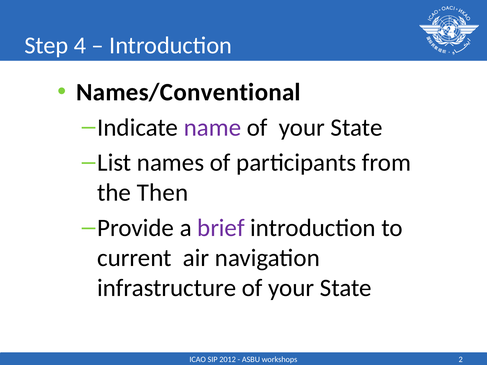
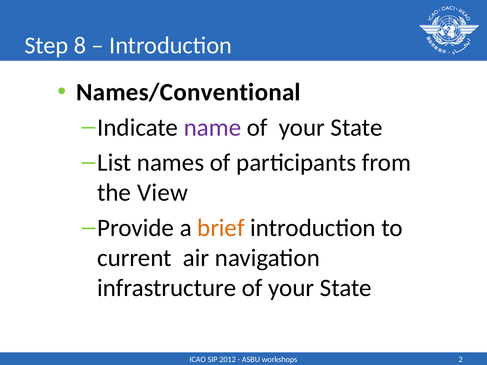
4: 4 -> 8
Then: Then -> View
brief colour: purple -> orange
